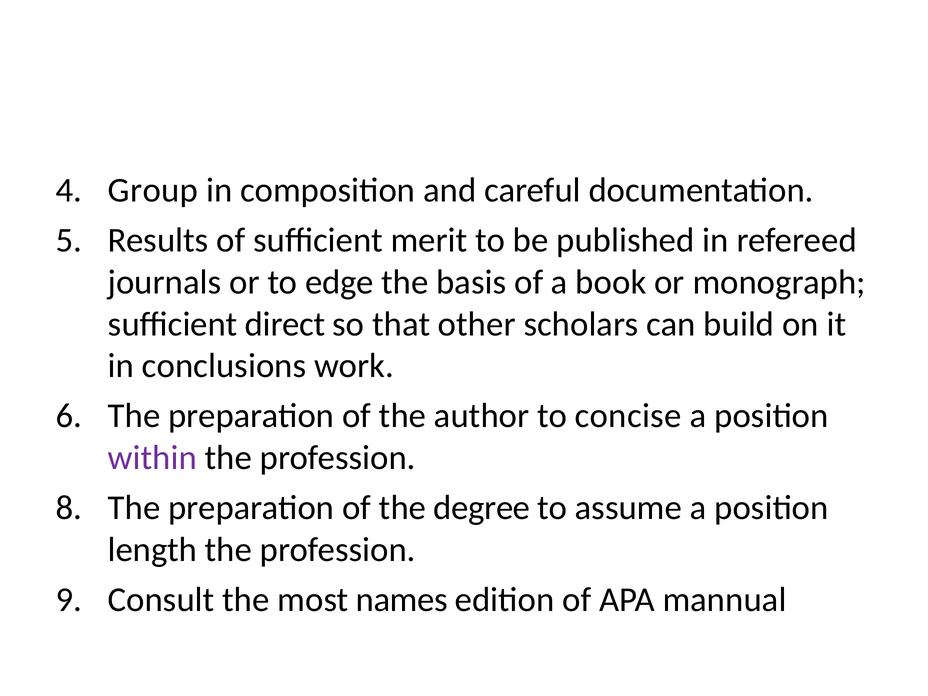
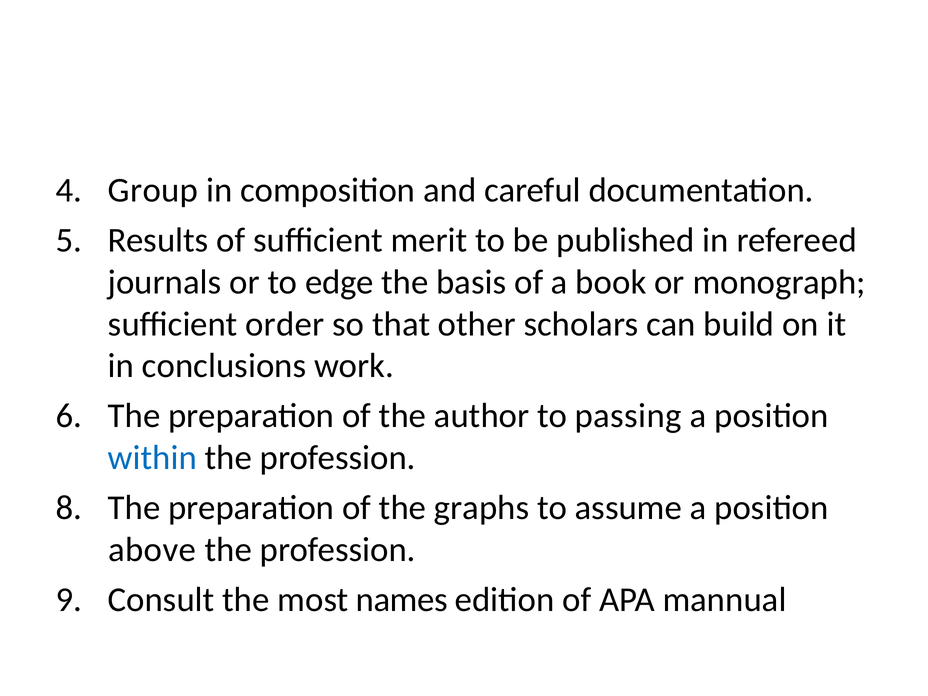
direct: direct -> order
concise: concise -> passing
within colour: purple -> blue
degree: degree -> graphs
length: length -> above
